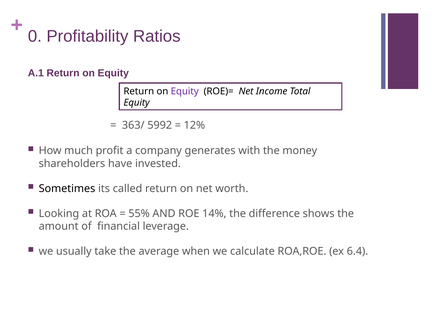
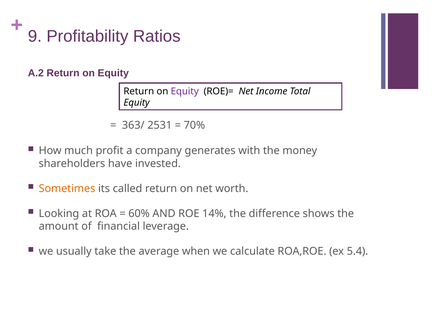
0: 0 -> 9
A.1: A.1 -> A.2
5992: 5992 -> 2531
12%: 12% -> 70%
Sometimes colour: black -> orange
55%: 55% -> 60%
6.4: 6.4 -> 5.4
